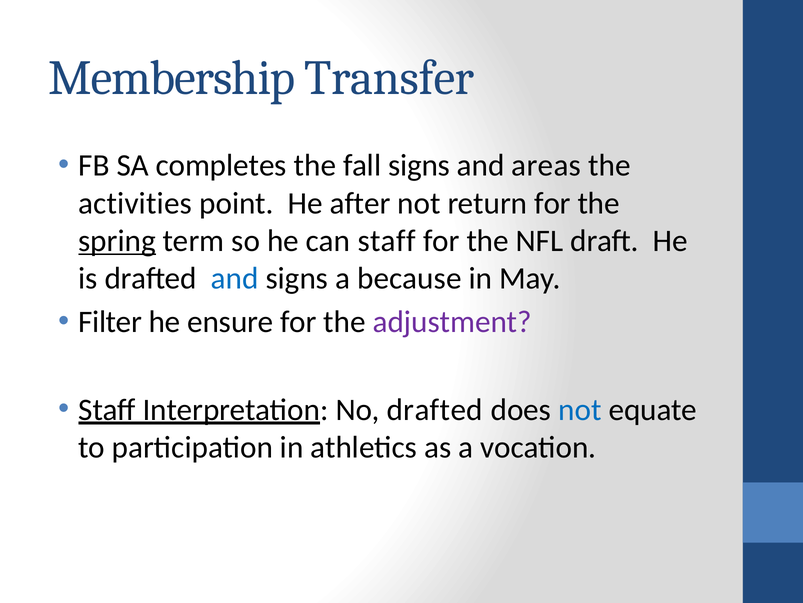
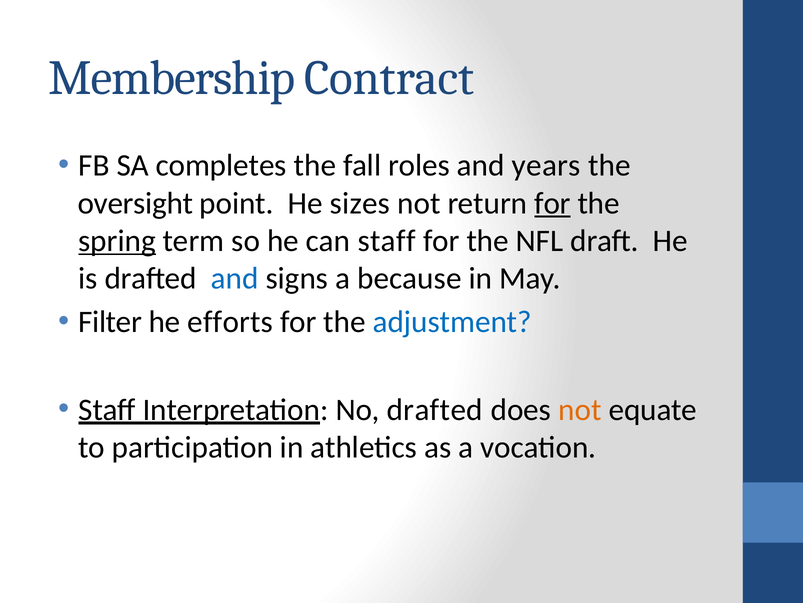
Transfer: Transfer -> Contract
fall signs: signs -> roles
areas: areas -> years
activities: activities -> oversight
after: after -> sizes
for at (553, 203) underline: none -> present
ensure: ensure -> efforts
adjustment colour: purple -> blue
not at (580, 409) colour: blue -> orange
